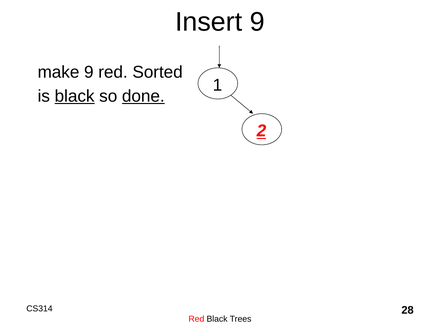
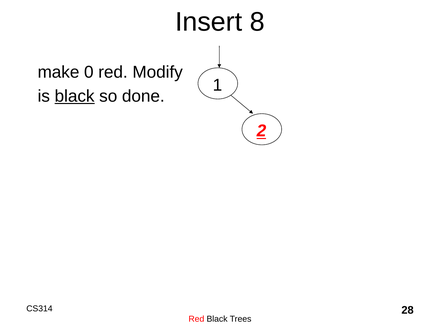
Insert 9: 9 -> 8
make 9: 9 -> 0
Sorted: Sorted -> Modify
done underline: present -> none
